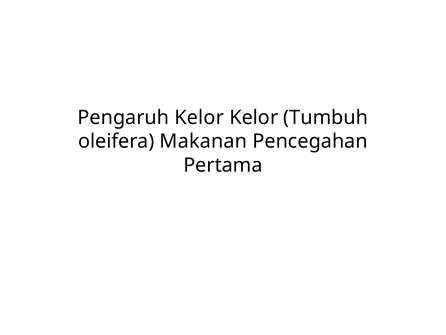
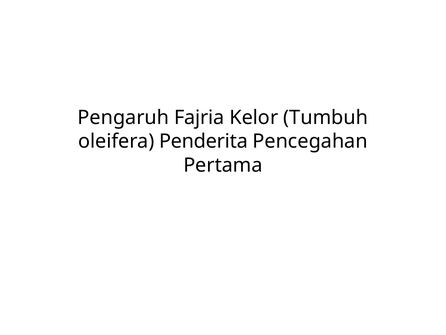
Pengaruh Kelor: Kelor -> Fajria
Makanan: Makanan -> Penderita
